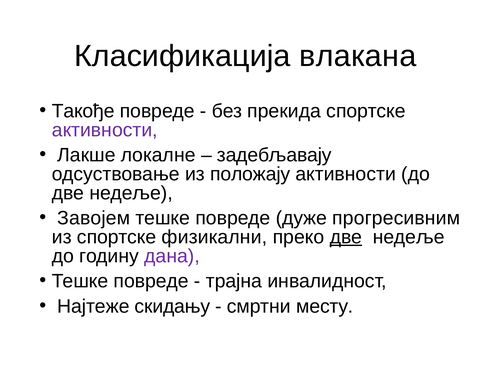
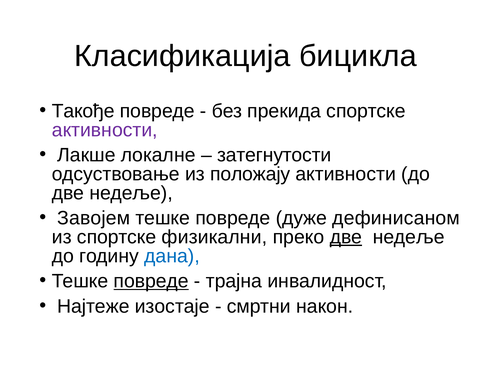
влакана: влакана -> бицикла
задебљавају: задебљавају -> затегнутости
прогресивним: прогресивним -> дефинисаном
дана colour: purple -> blue
повреде at (151, 281) underline: none -> present
скидању: скидању -> изостаје
месту: месту -> након
